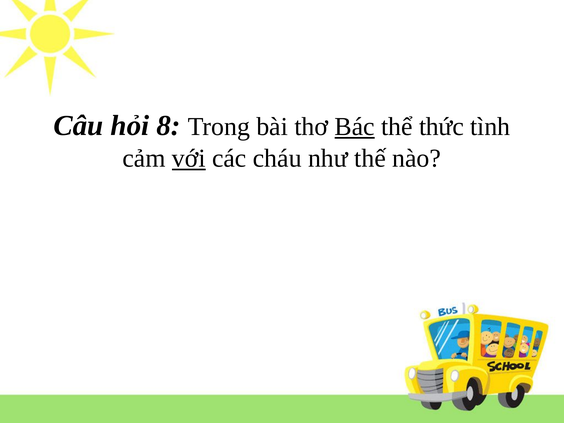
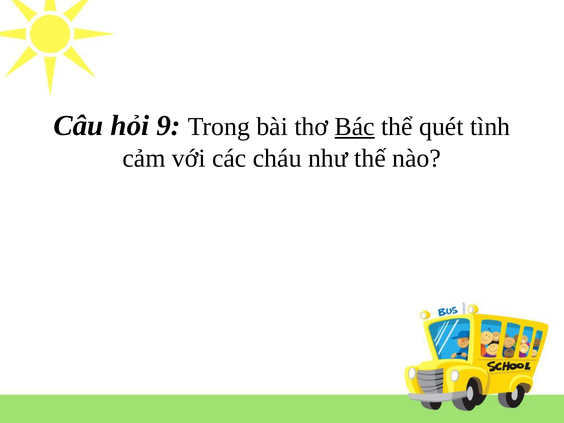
8: 8 -> 9
thức: thức -> quét
với underline: present -> none
